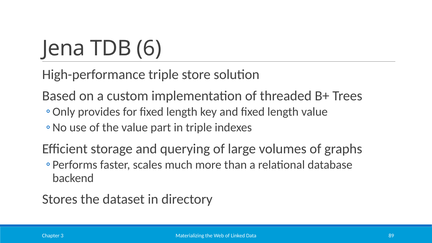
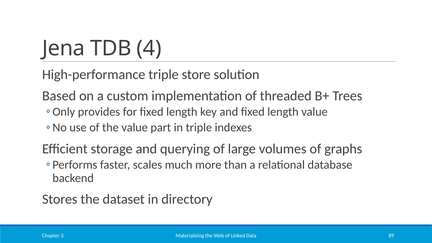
6: 6 -> 4
